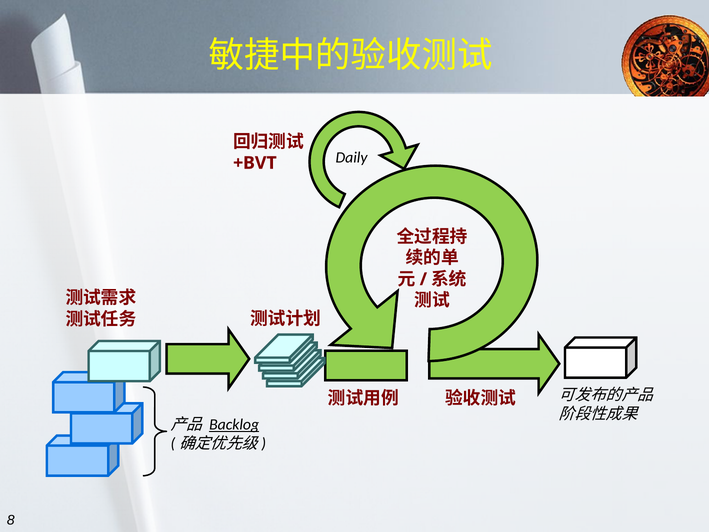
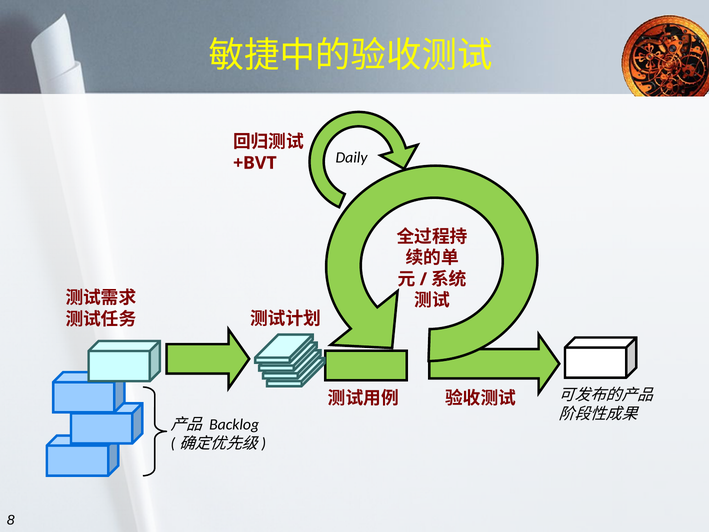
Backlog underline: present -> none
